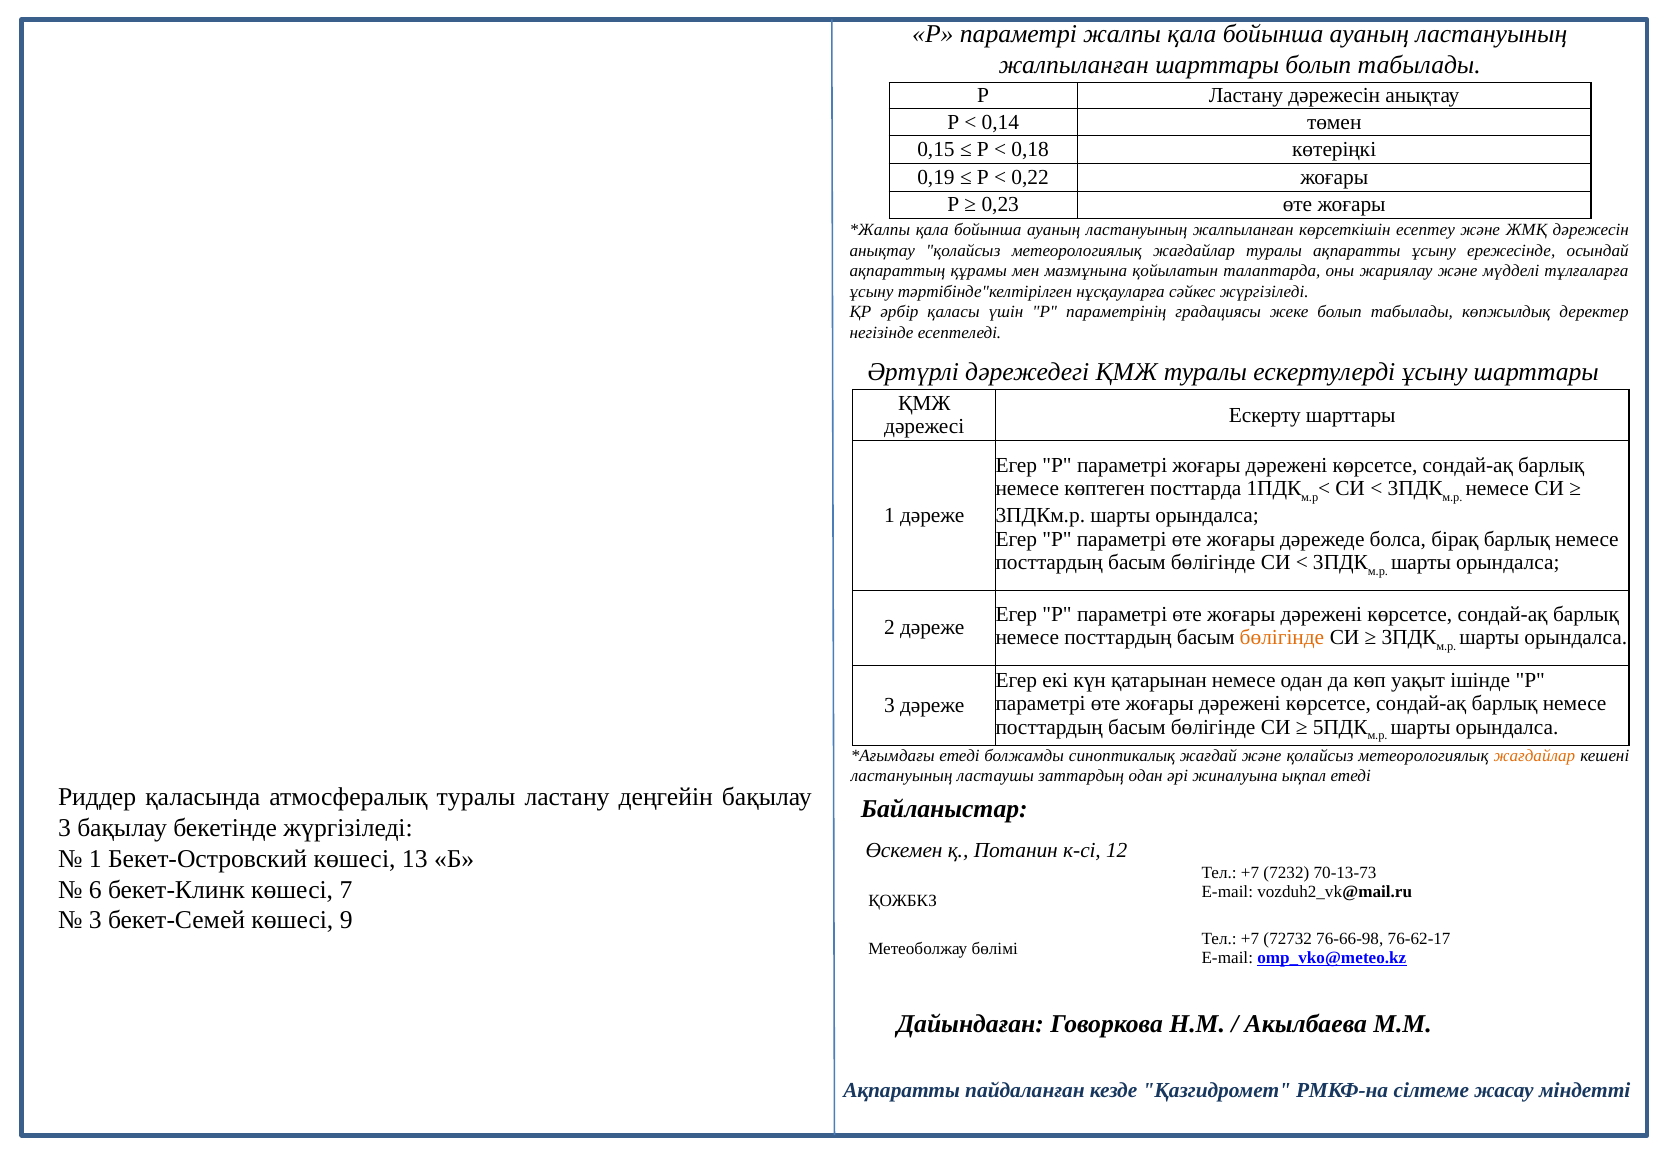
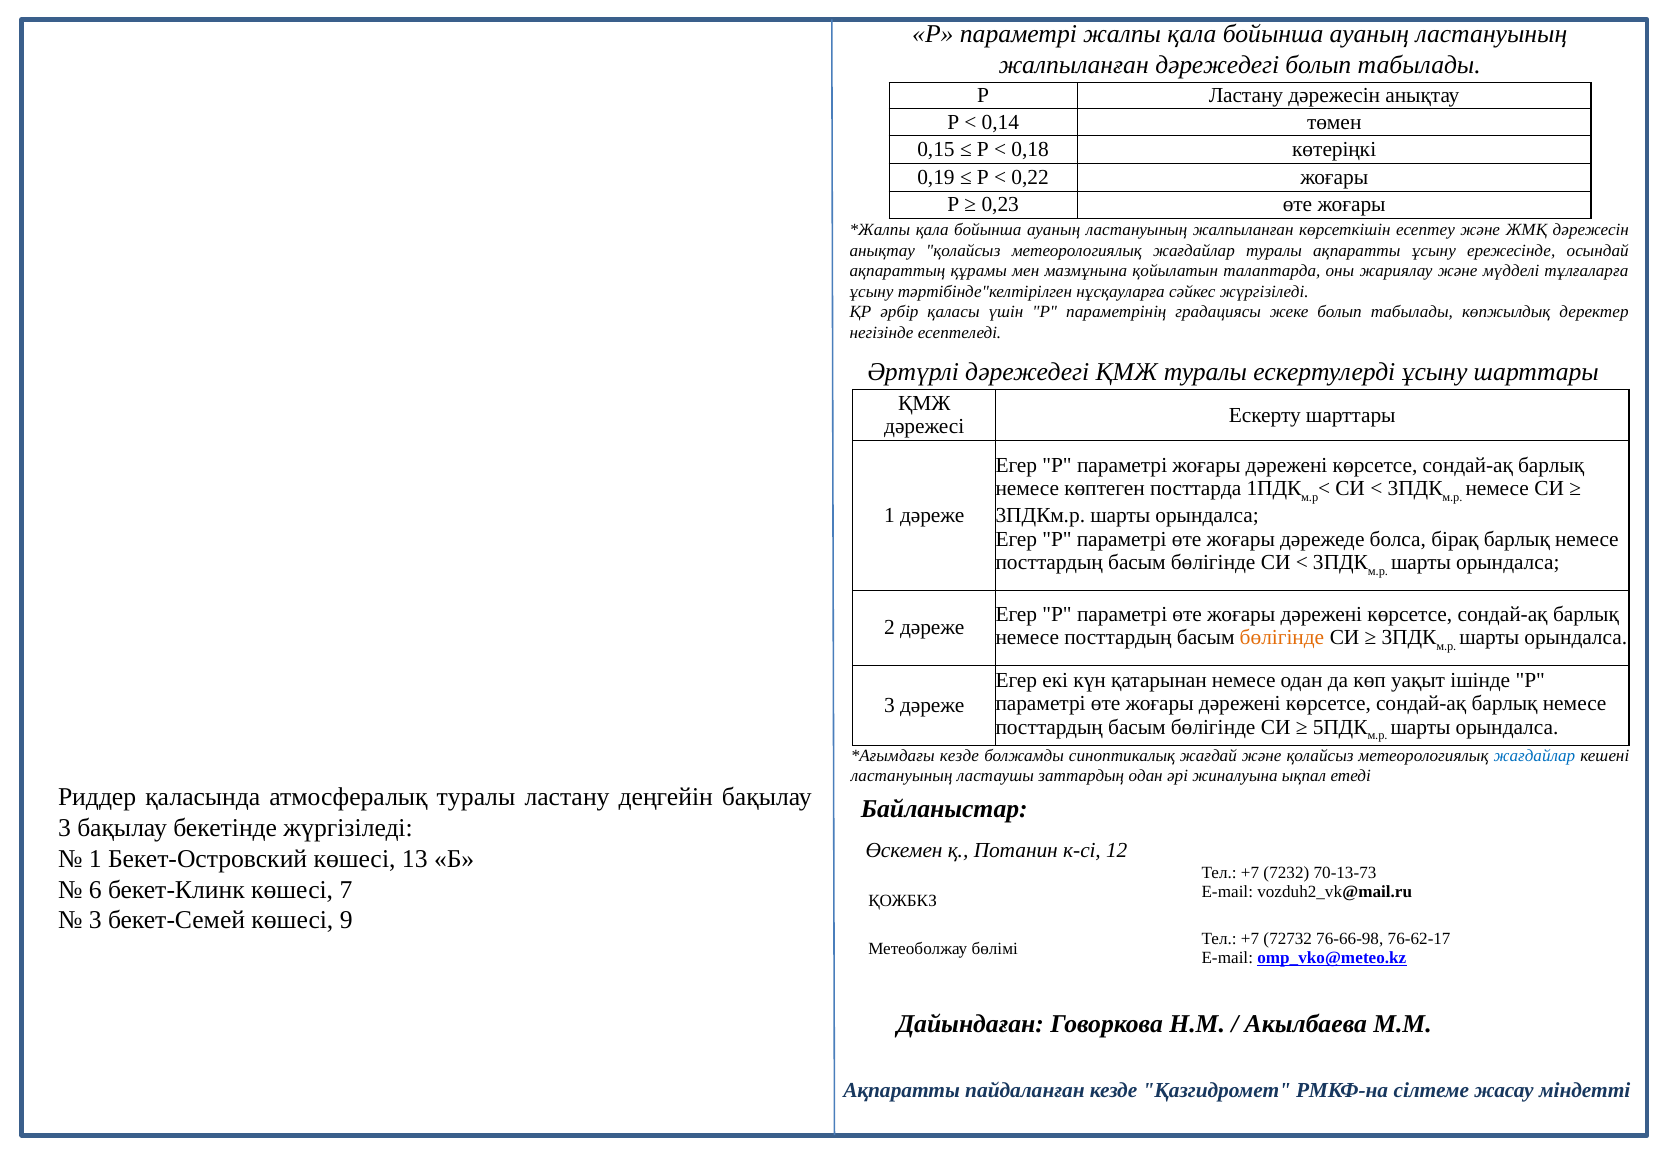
жалпыланған шарттары: шарттары -> дәрежедегі
етеді at (960, 756): етеді -> кезде
жағдайлар at (1534, 756) colour: orange -> blue
